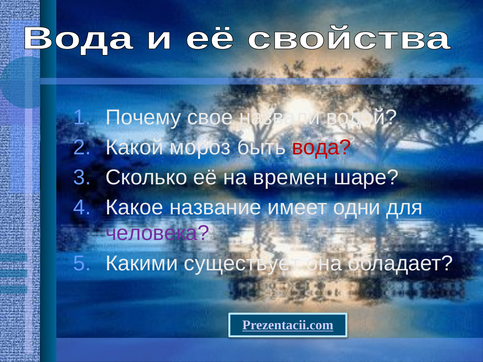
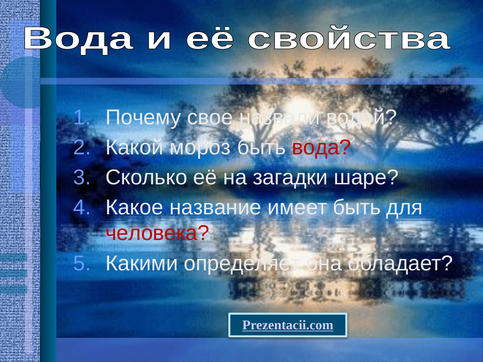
времен: времен -> загадки
имеет одни: одни -> быть
человека colour: purple -> red
существует: существует -> определяет
